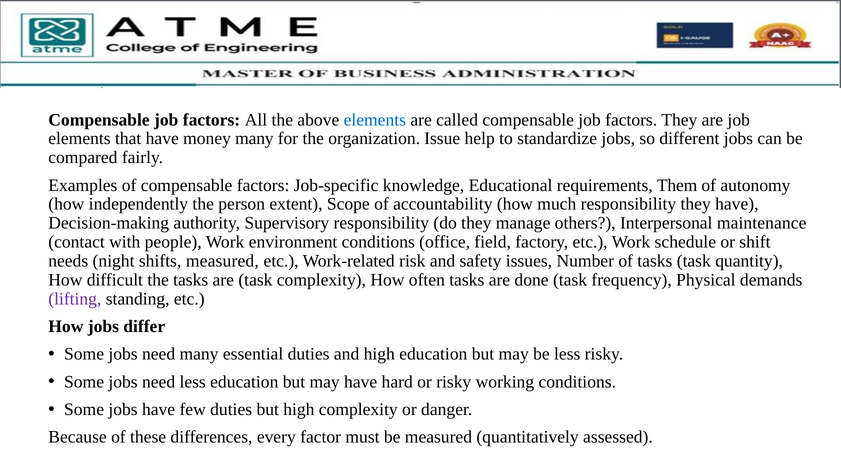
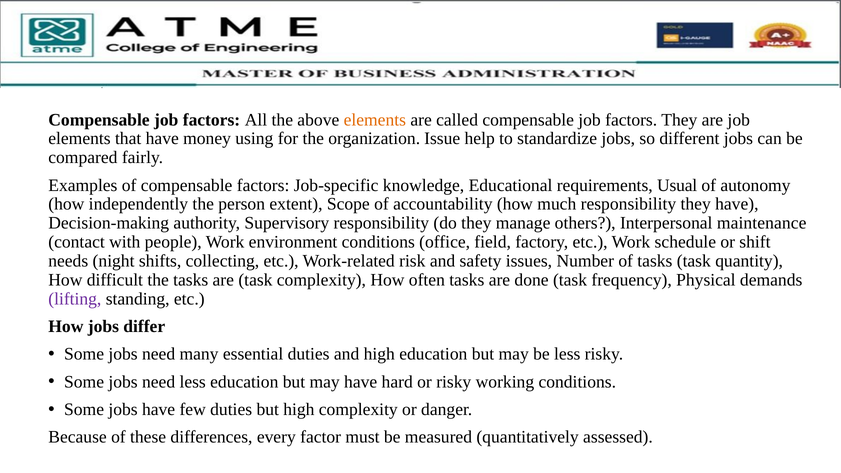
elements at (375, 120) colour: blue -> orange
money many: many -> using
Them: Them -> Usual
shifts measured: measured -> collecting
